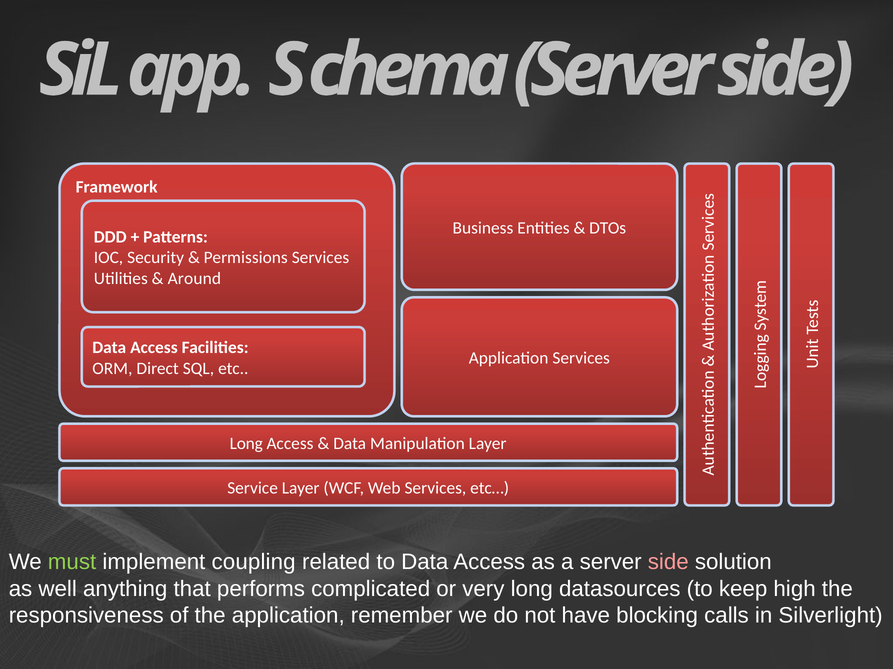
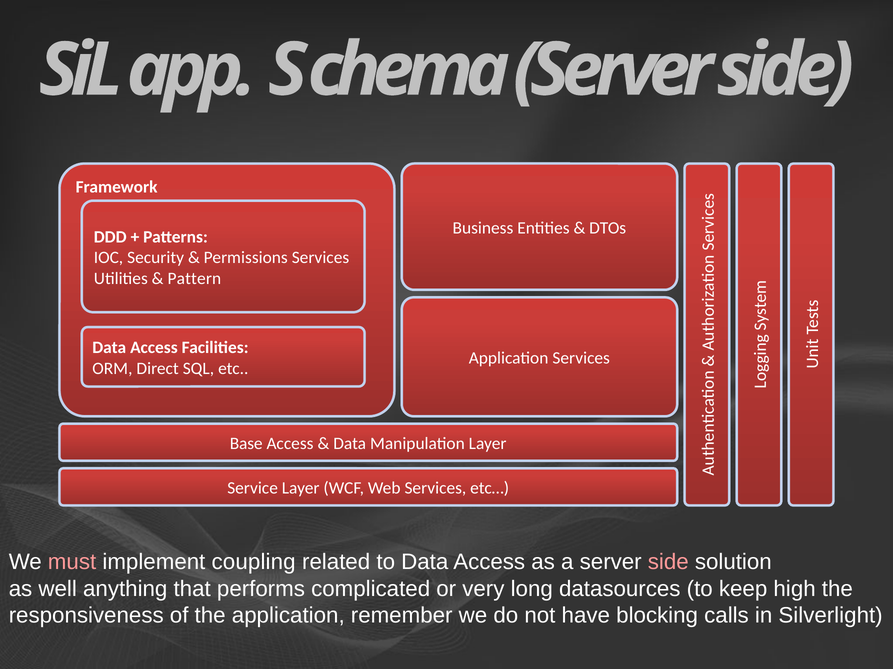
Around: Around -> Pattern
Long at (246, 444): Long -> Base
must colour: light green -> pink
